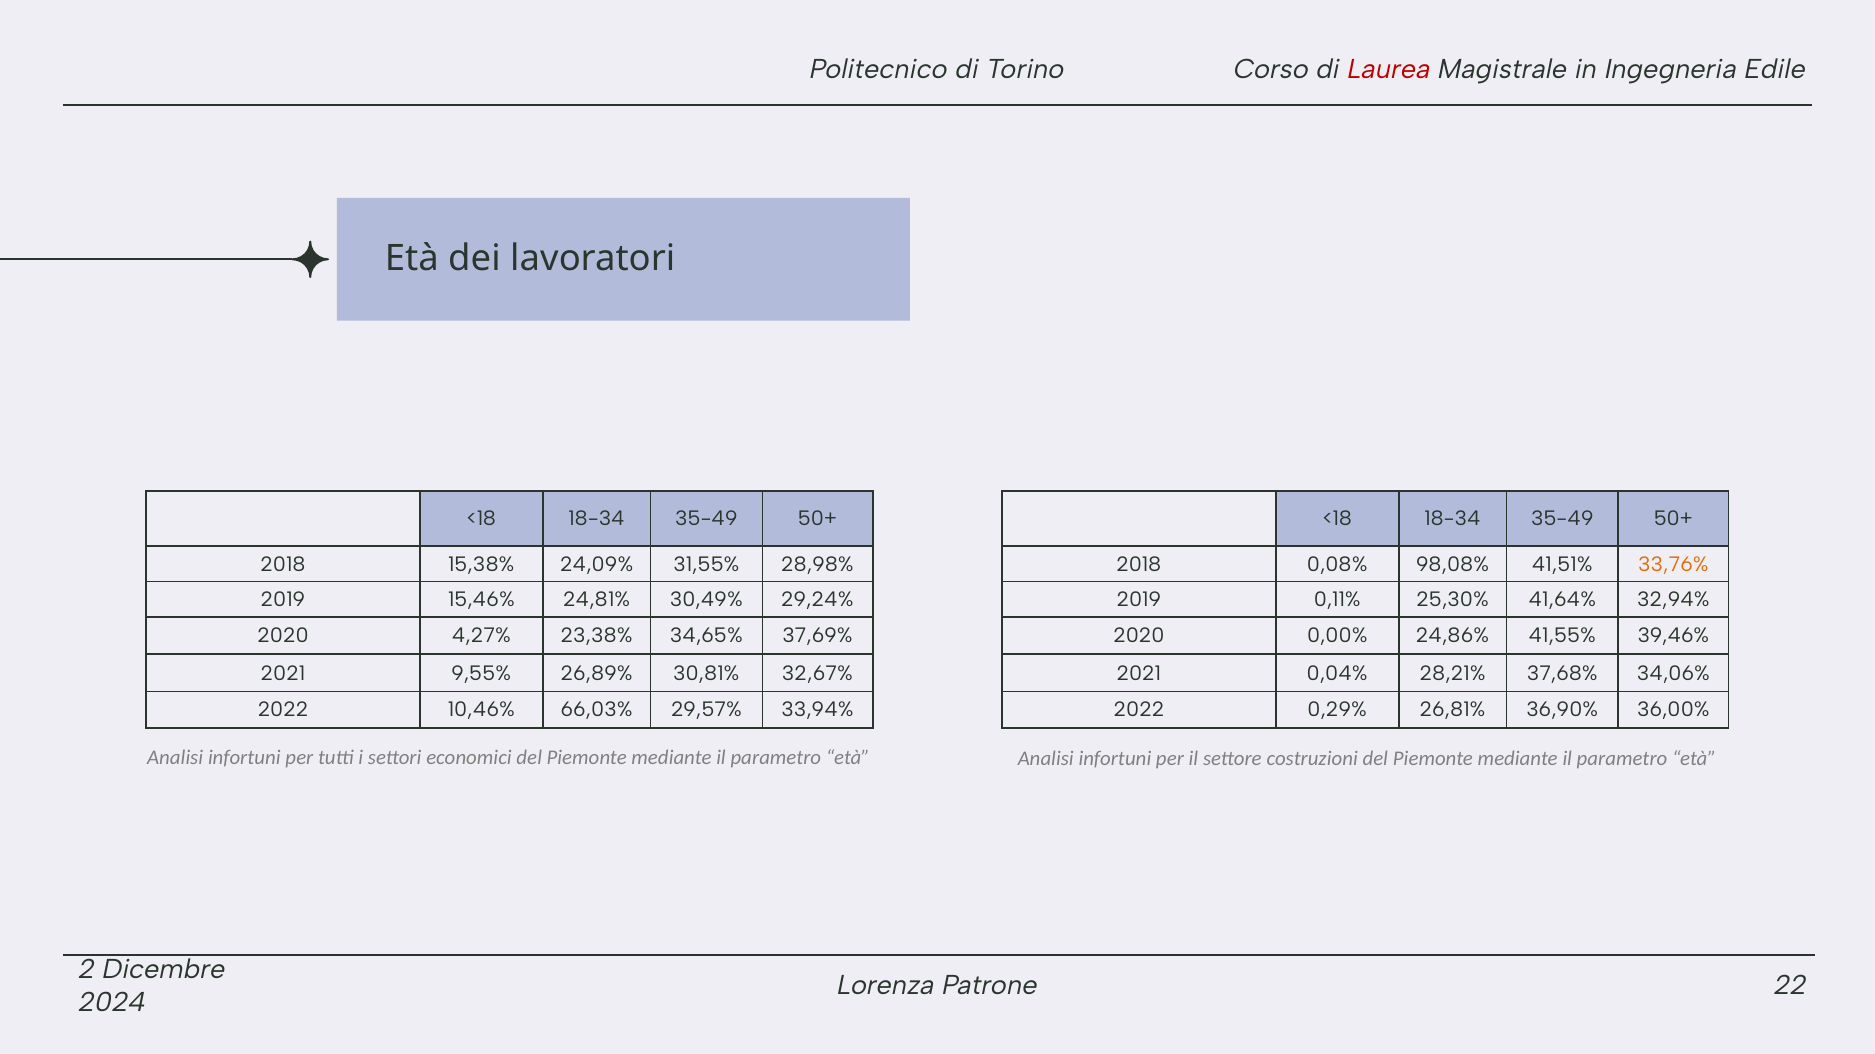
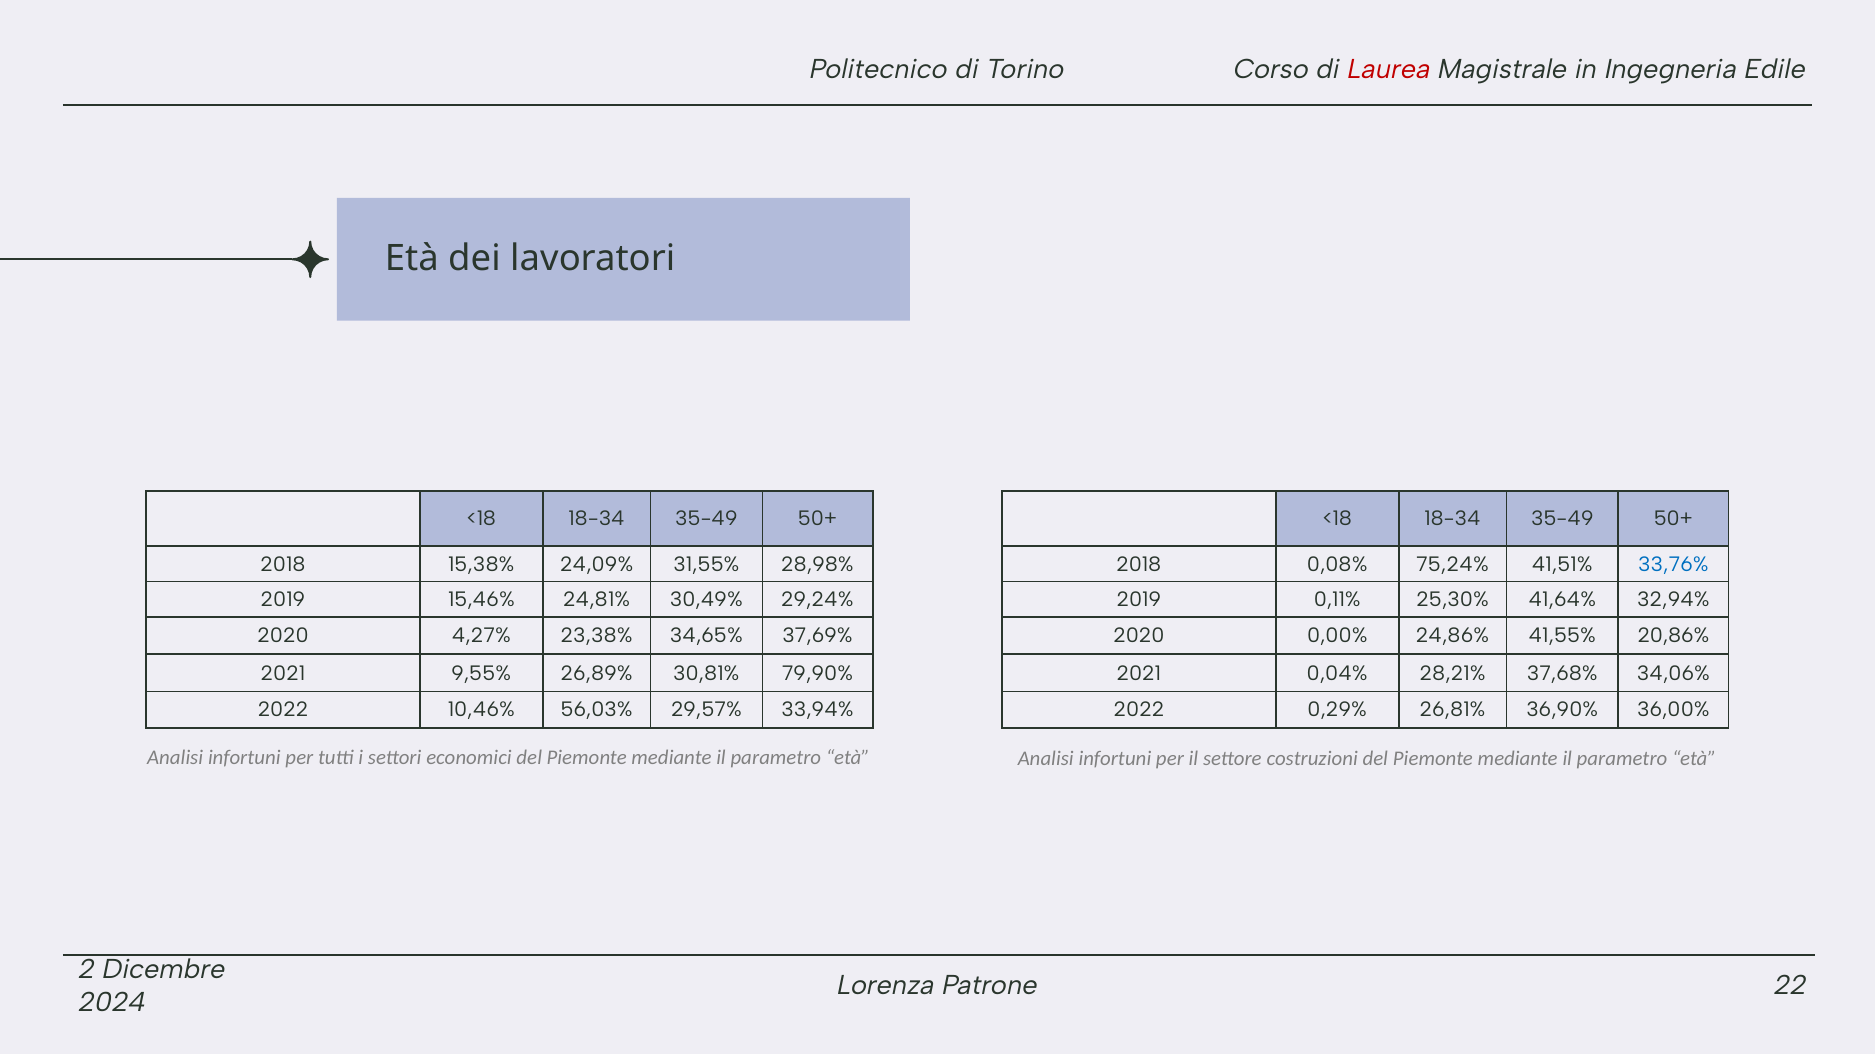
98,08%: 98,08% -> 75,24%
33,76% colour: orange -> blue
39,46%: 39,46% -> 20,86%
32,67%: 32,67% -> 79,90%
66,03%: 66,03% -> 56,03%
